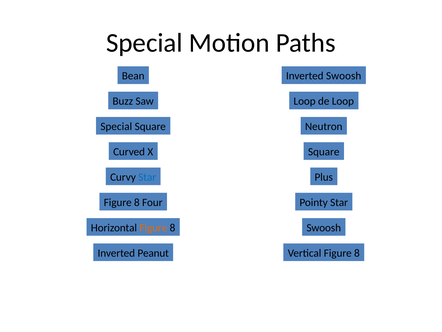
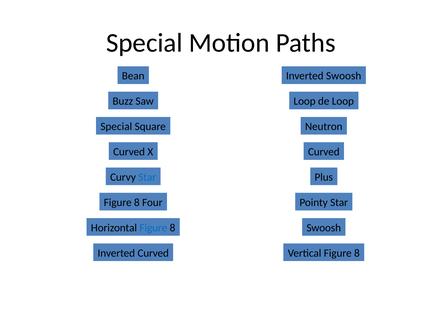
Square at (324, 152): Square -> Curved
Figure at (153, 227) colour: orange -> blue
Inverted Peanut: Peanut -> Curved
